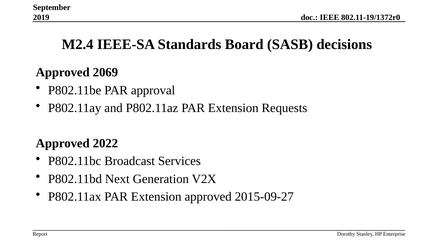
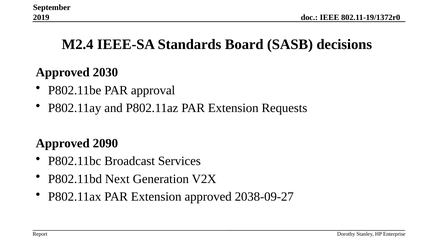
2069: 2069 -> 2030
2022: 2022 -> 2090
2015-09-27: 2015-09-27 -> 2038-09-27
